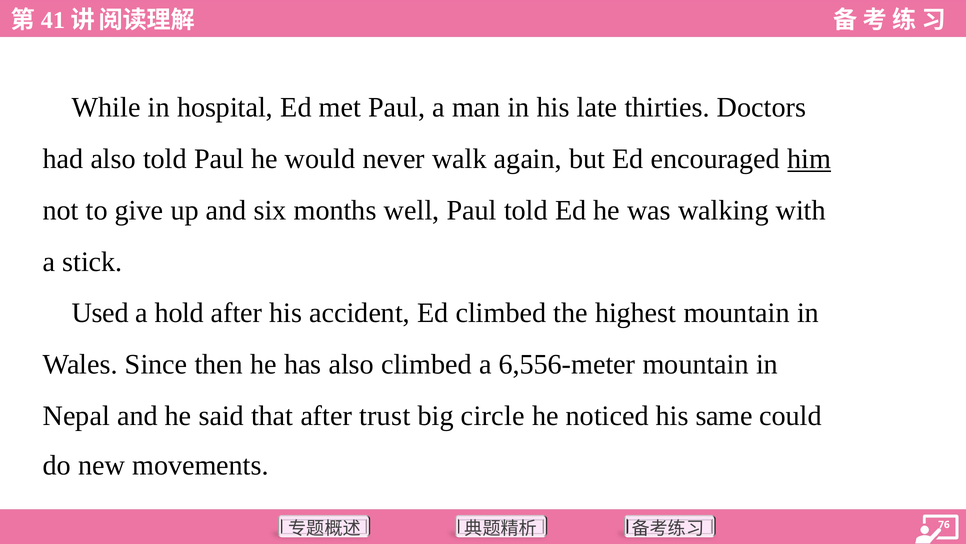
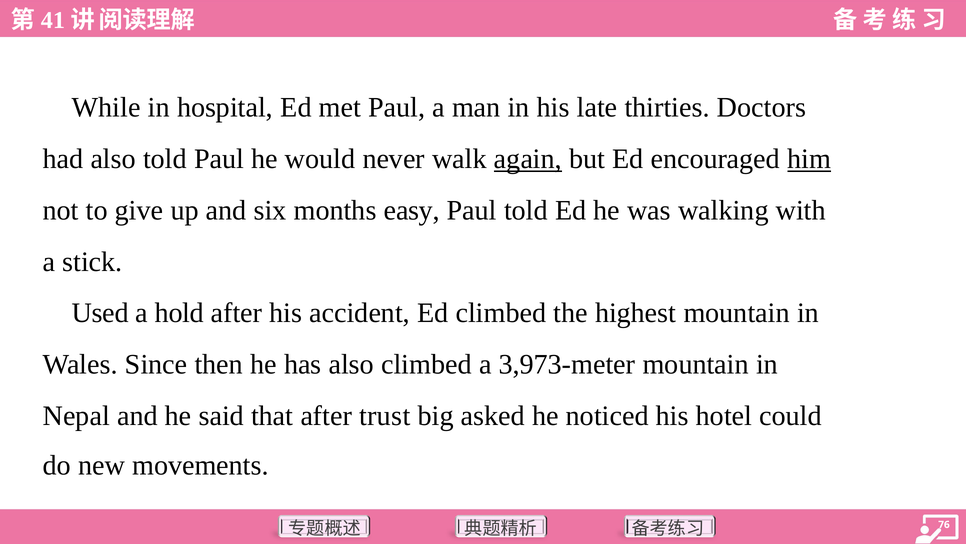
again underline: none -> present
well: well -> easy
6,556-meter: 6,556-meter -> 3,973-meter
circle: circle -> asked
same: same -> hotel
